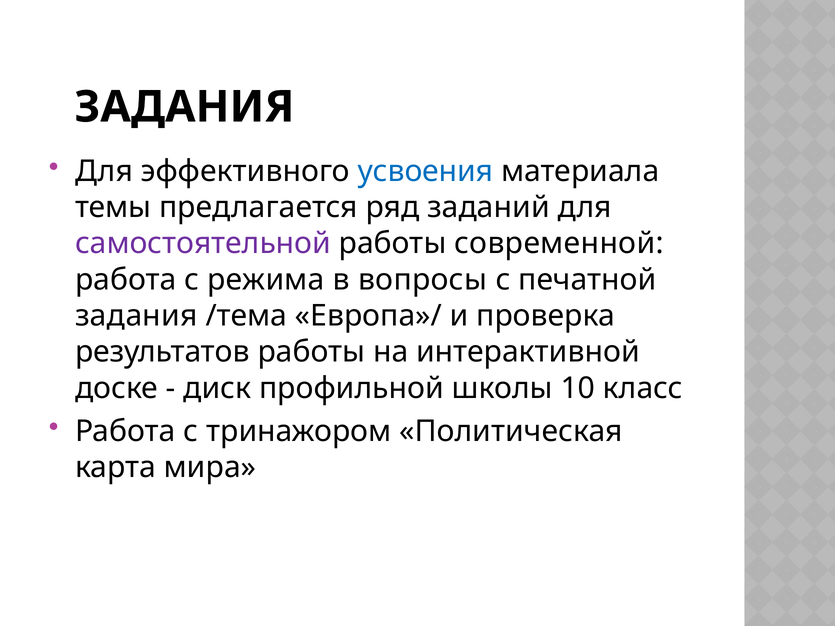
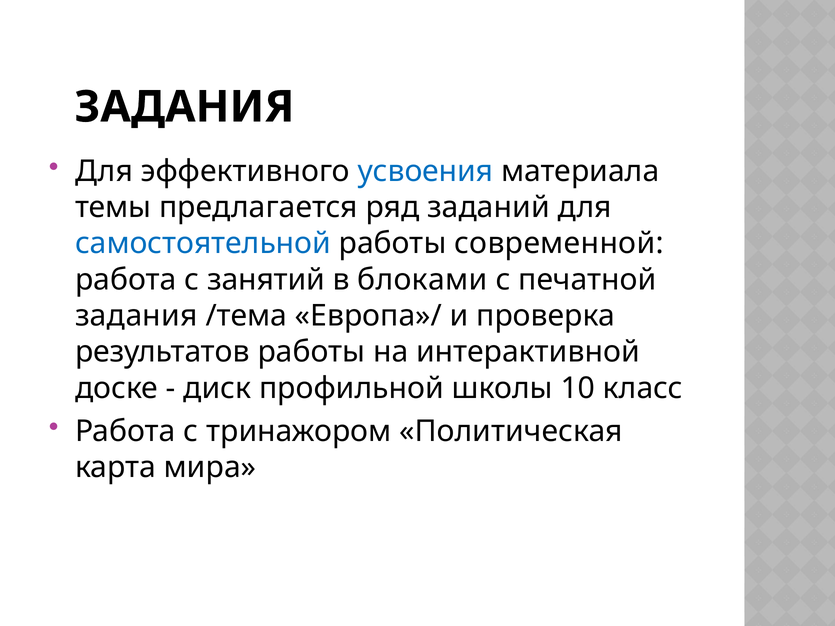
самостоятельной colour: purple -> blue
режима: режима -> занятий
вопросы: вопросы -> блоками
